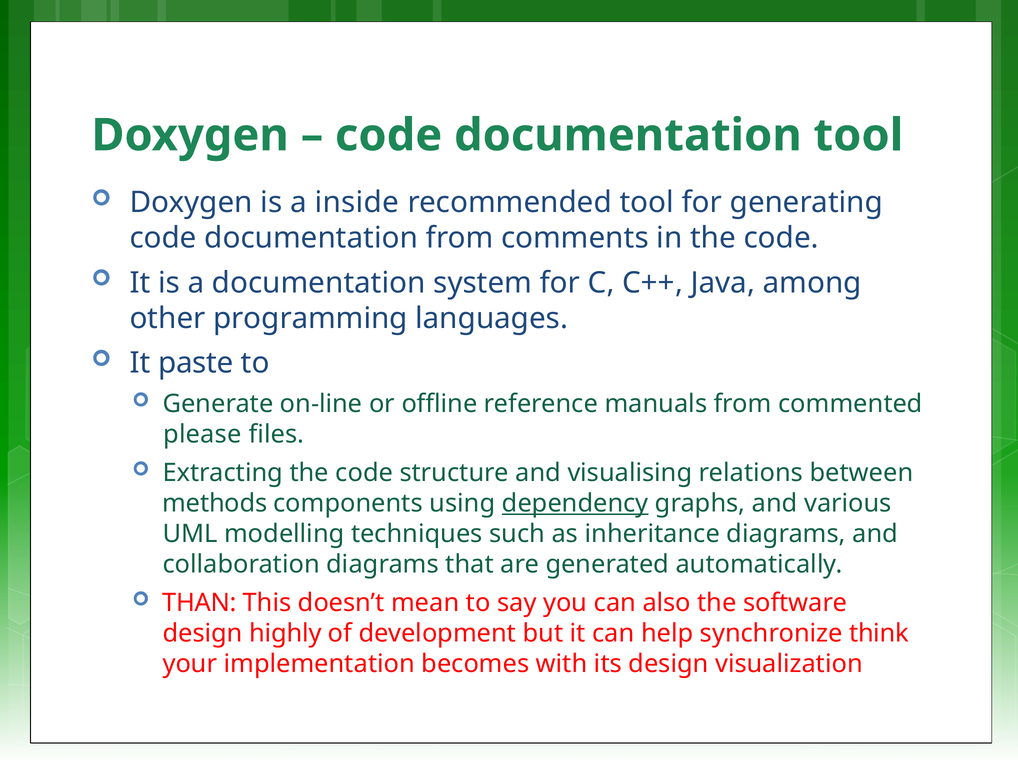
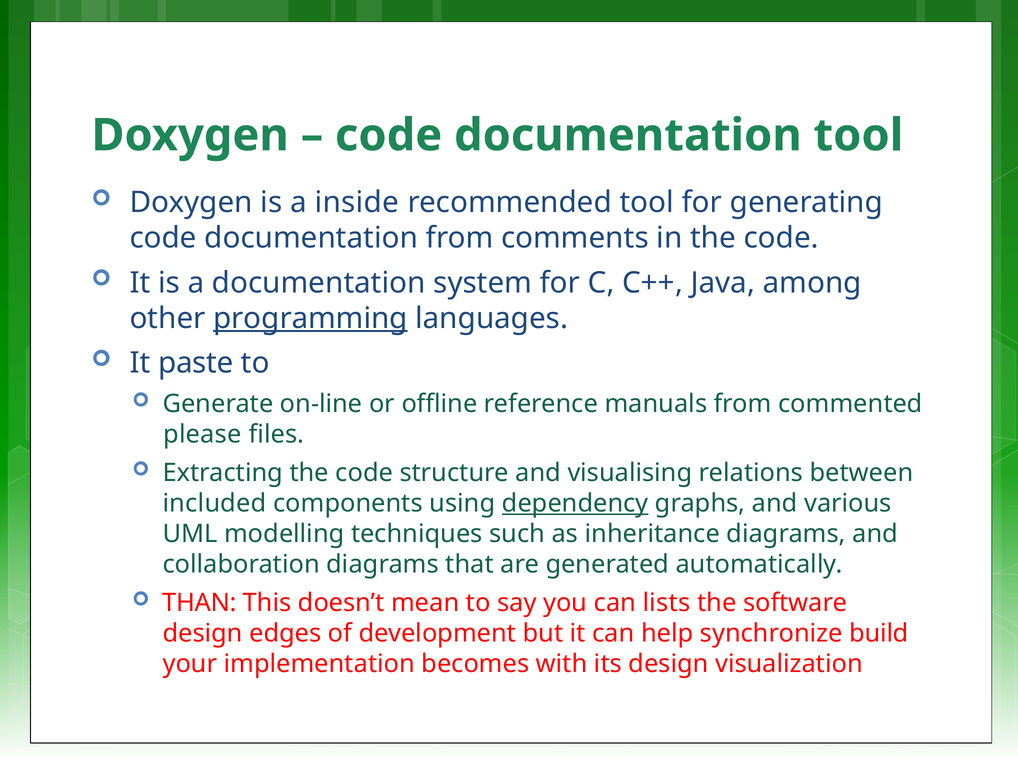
programming underline: none -> present
methods: methods -> included
also: also -> lists
highly: highly -> edges
think: think -> build
